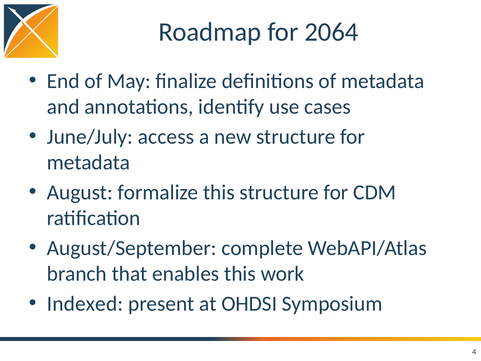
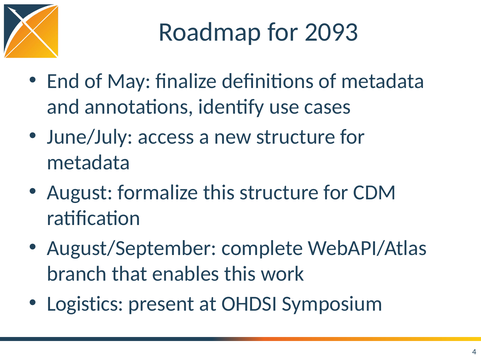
2064: 2064 -> 2093
Indexed: Indexed -> Logistics
